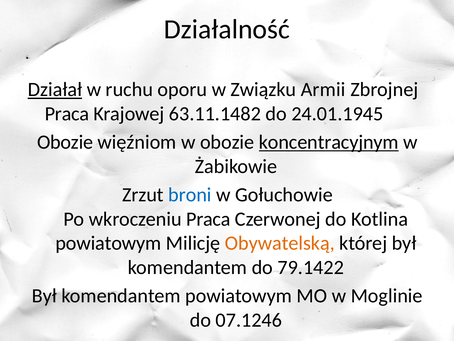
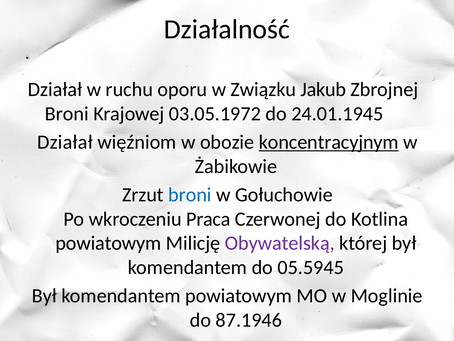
Działał at (55, 90) underline: present -> none
Armii: Armii -> Jakub
Praca at (67, 114): Praca -> Broni
63.11.1482: 63.11.1482 -> 03.05.1972
Obozie at (65, 142): Obozie -> Działał
Obywatelską colour: orange -> purple
79.1422: 79.1422 -> 05.5945
07.1246: 07.1246 -> 87.1946
